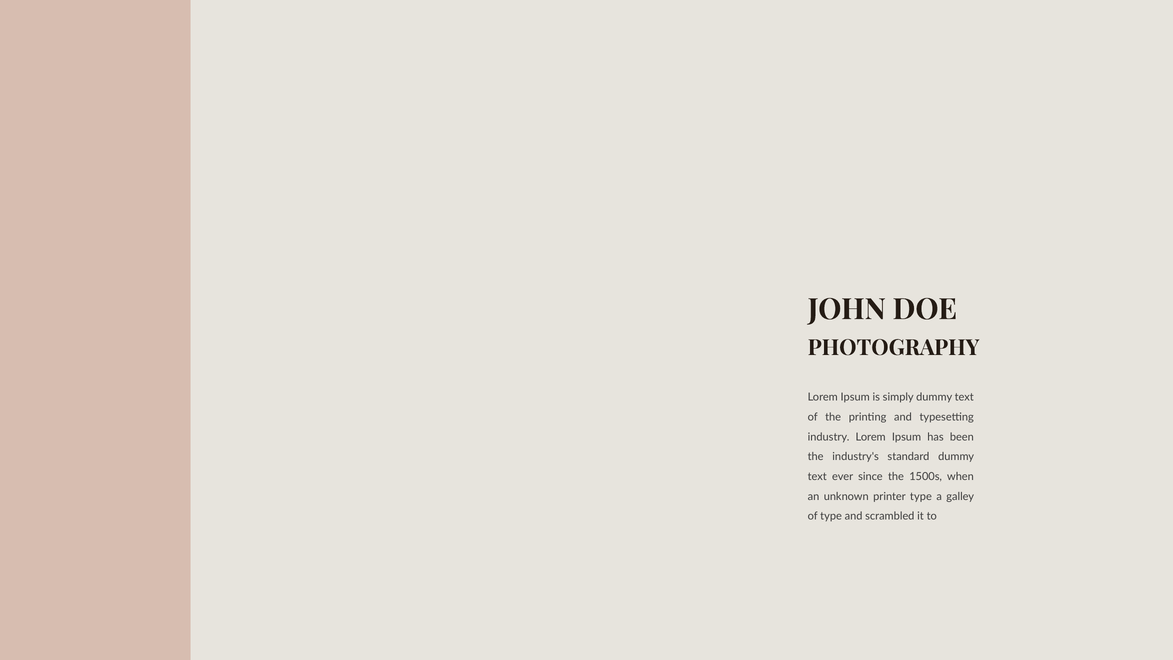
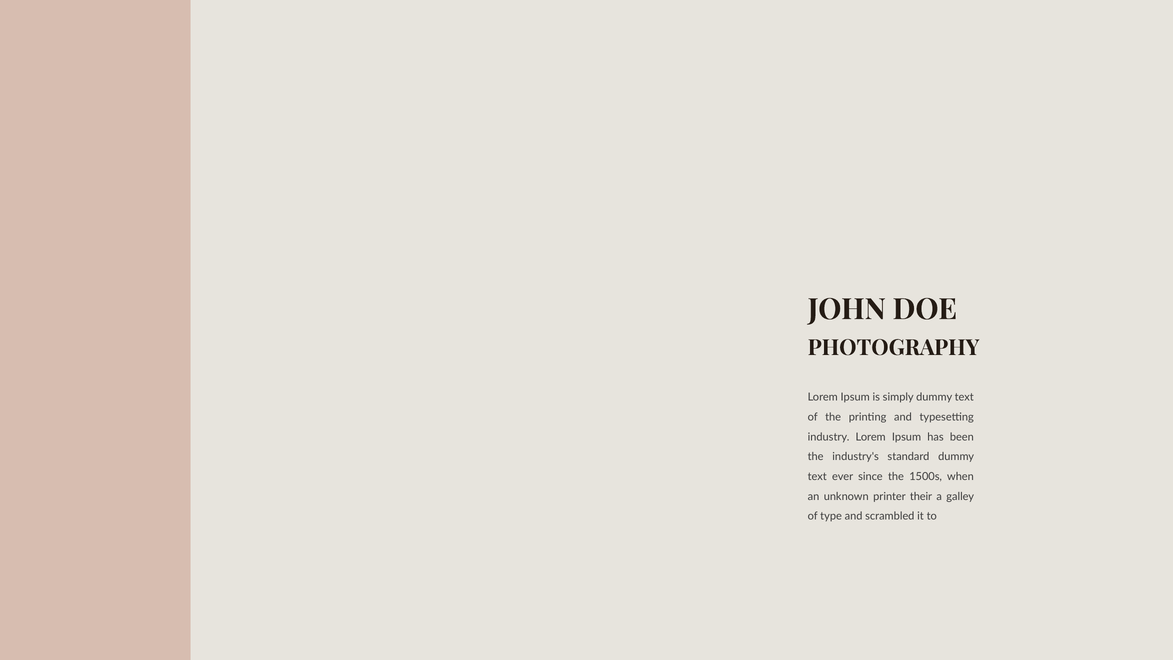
printer type: type -> their
